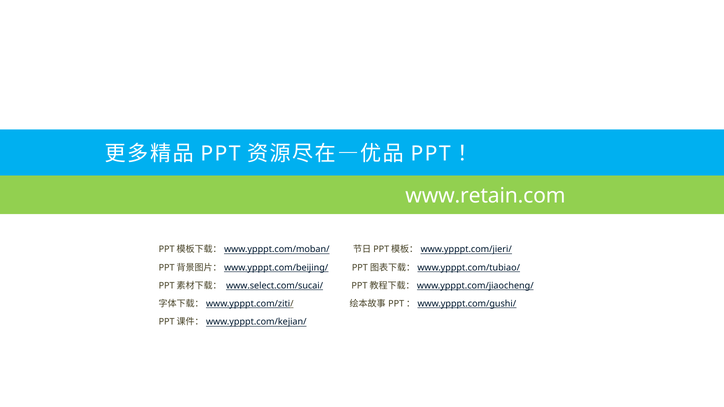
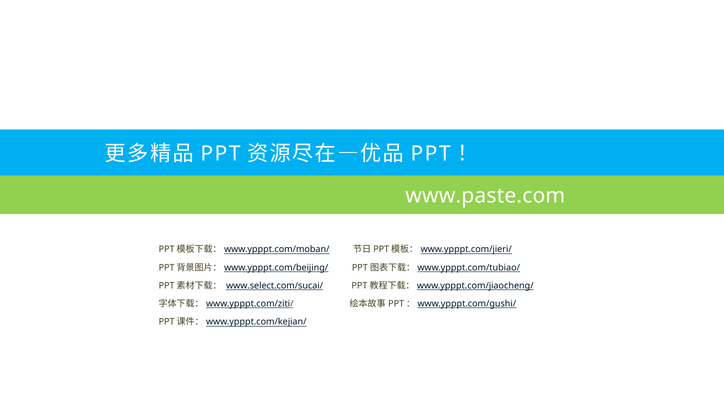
www.retain.com: www.retain.com -> www.paste.com
